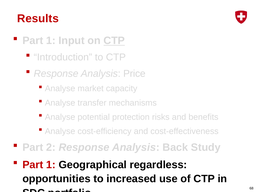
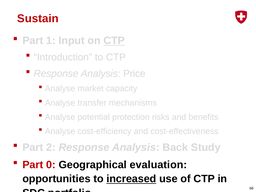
Results: Results -> Sustain
1 at (51, 165): 1 -> 0
regardless: regardless -> evaluation
increased underline: none -> present
